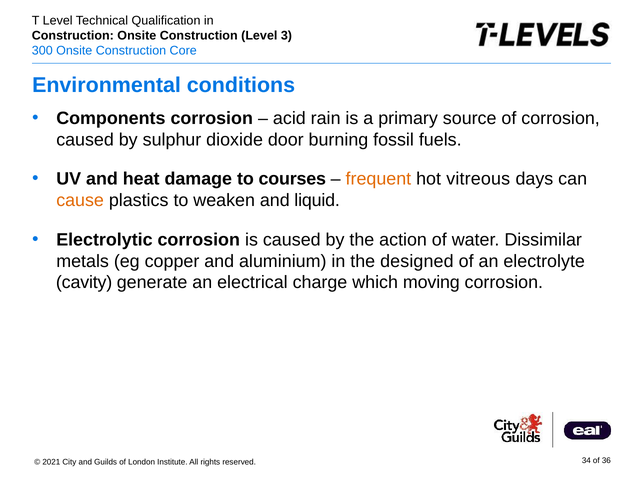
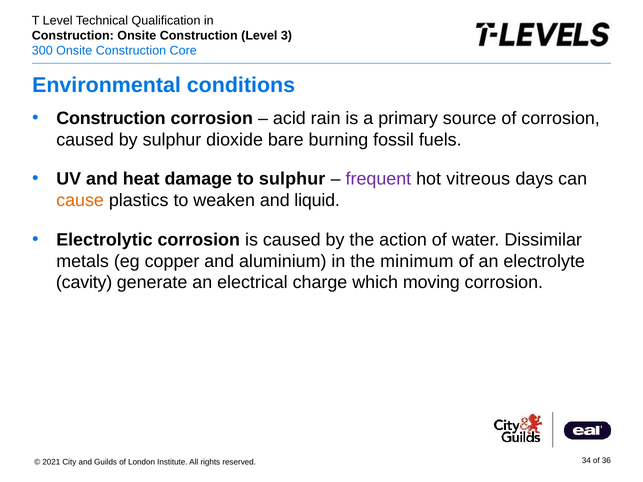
Components at (111, 118): Components -> Construction
door: door -> bare
to courses: courses -> sulphur
frequent colour: orange -> purple
designed: designed -> minimum
